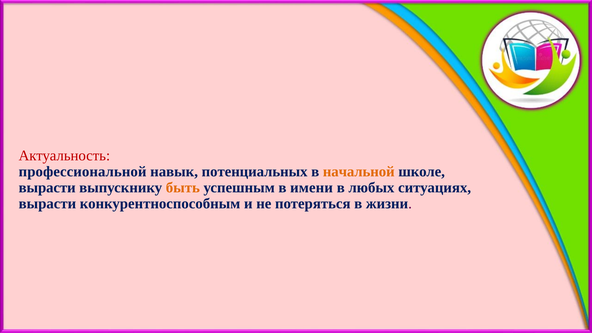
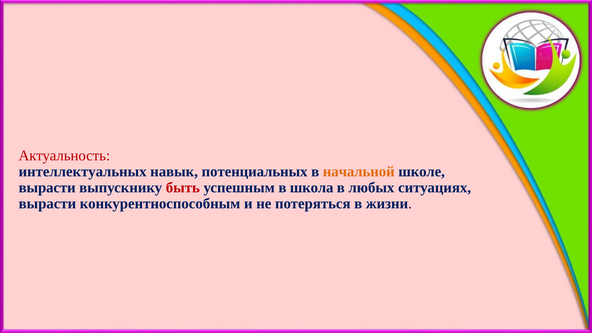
профессиональной: профессиональной -> интеллектуальных
быть colour: orange -> red
имени: имени -> школа
